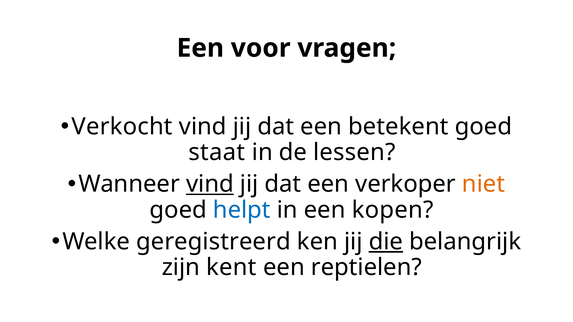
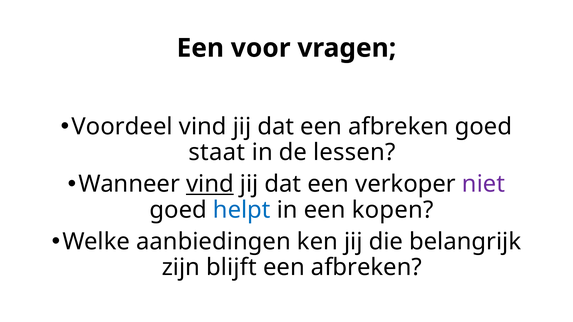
Verkocht: Verkocht -> Voordeel
dat een betekent: betekent -> afbreken
niet colour: orange -> purple
geregistreerd: geregistreerd -> aanbiedingen
die underline: present -> none
kent: kent -> blijft
reptielen at (366, 268): reptielen -> afbreken
